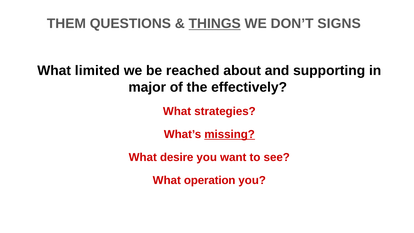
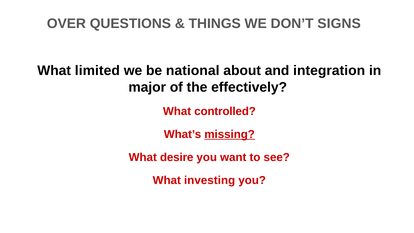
THEM: THEM -> OVER
THINGS underline: present -> none
reached: reached -> national
supporting: supporting -> integration
strategies: strategies -> controlled
operation: operation -> investing
